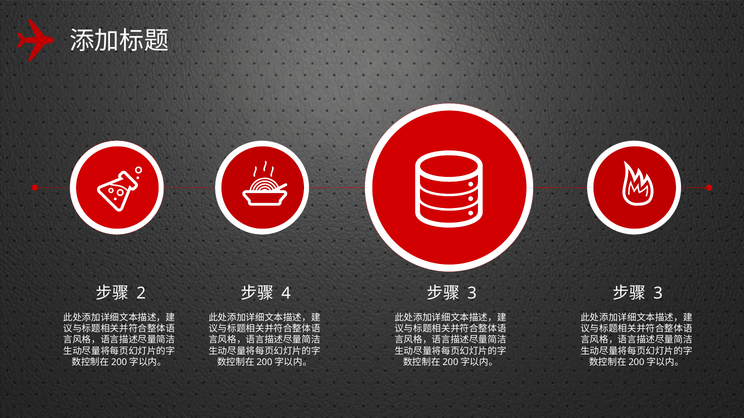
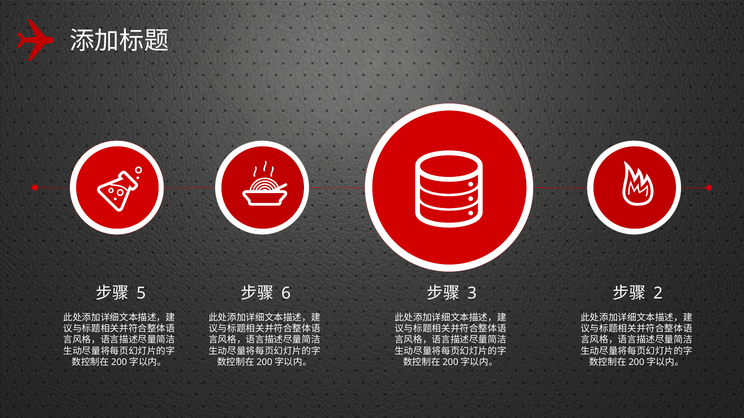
2: 2 -> 5
4: 4 -> 6
3 at (658, 294): 3 -> 2
